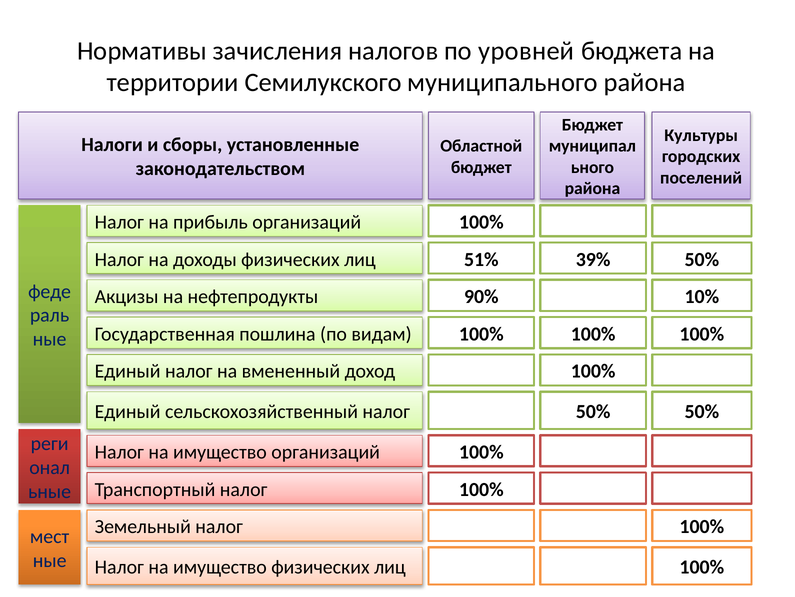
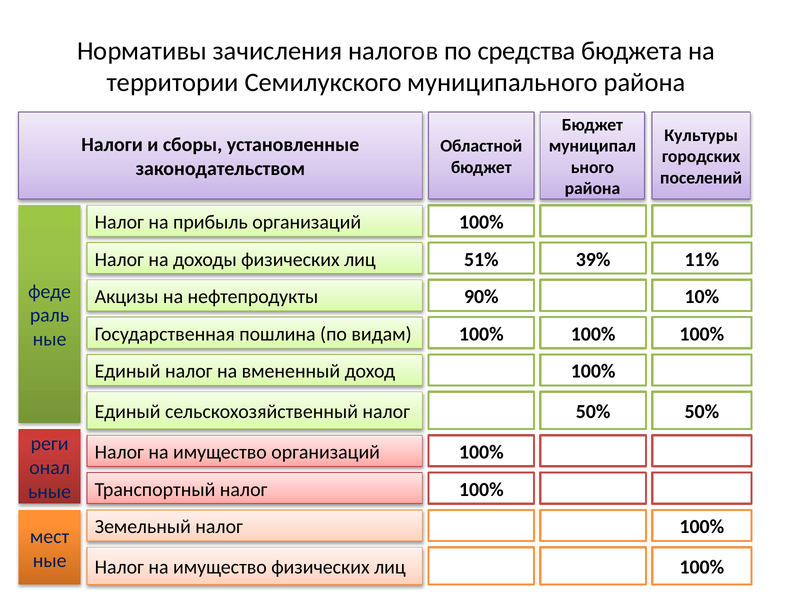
уровней: уровней -> средства
39% 50%: 50% -> 11%
